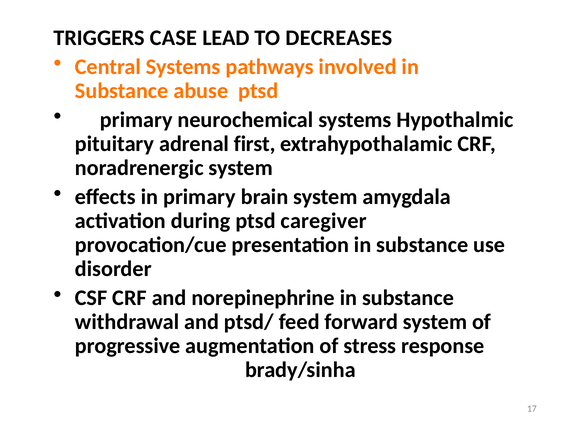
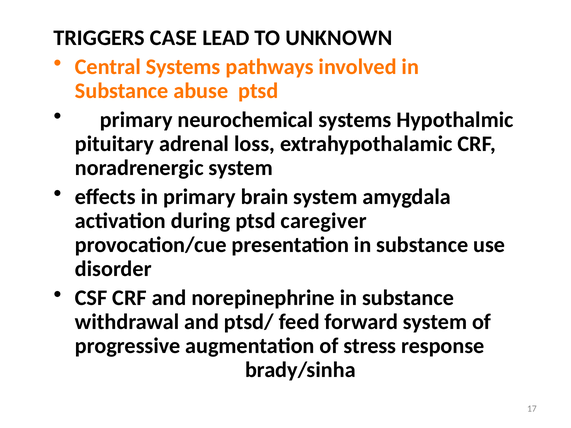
DECREASES: DECREASES -> UNKNOWN
first: first -> loss
